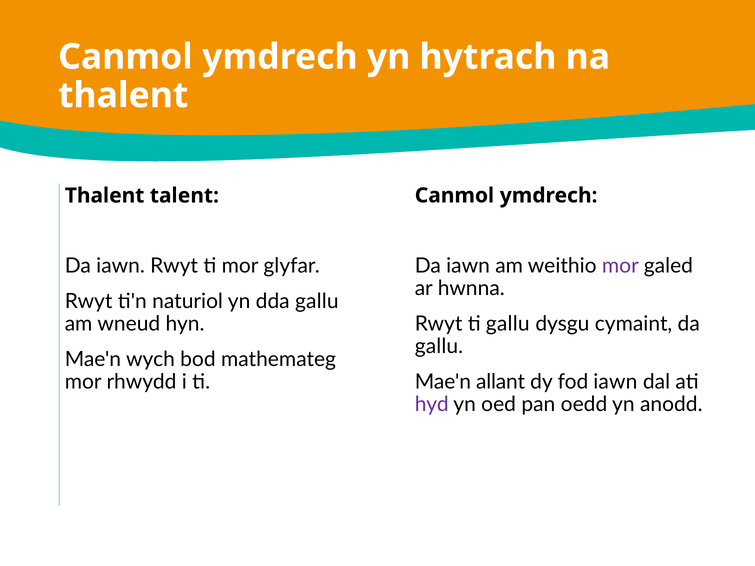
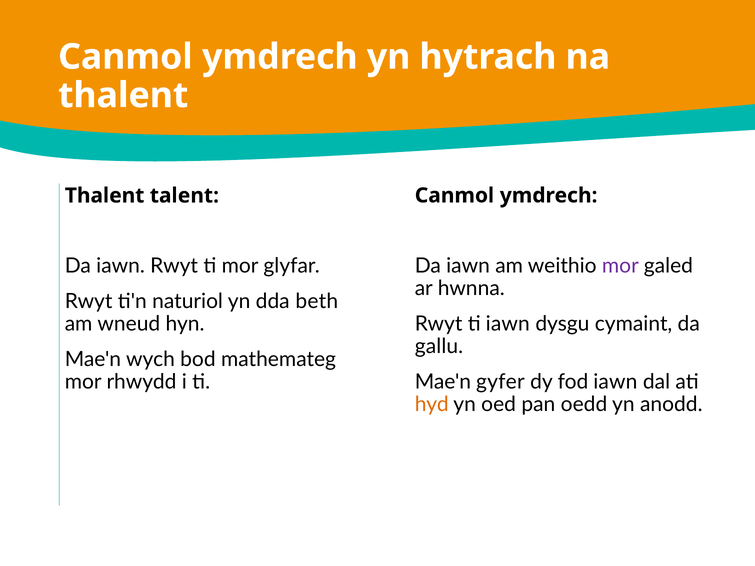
dda gallu: gallu -> beth
ti gallu: gallu -> iawn
allant: allant -> gyfer
hyd colour: purple -> orange
